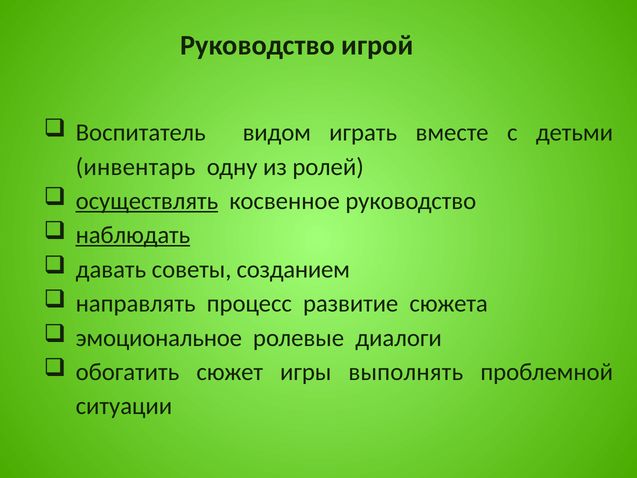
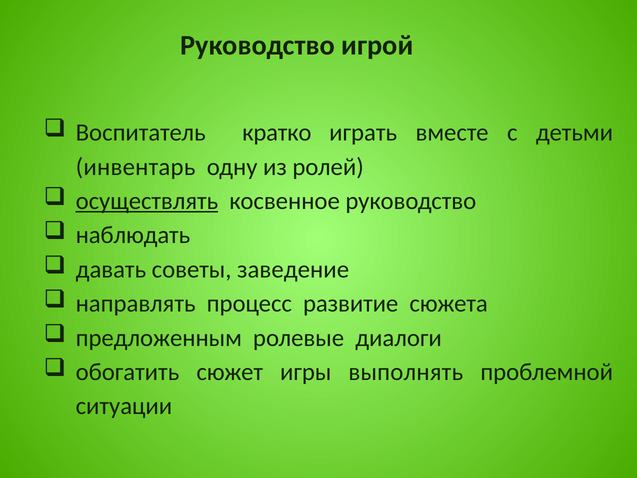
видом: видом -> кратко
наблюдать underline: present -> none
созданием: созданием -> заведение
эмоциональное: эмоциональное -> предложенным
